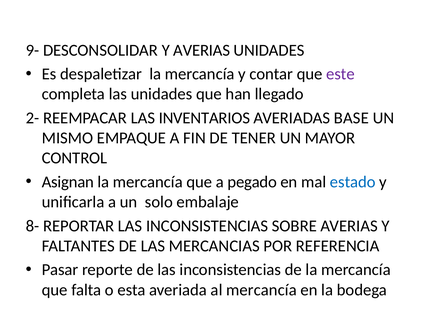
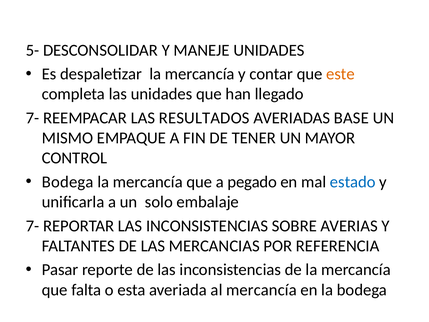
9-: 9- -> 5-
Y AVERIAS: AVERIAS -> MANEJE
este colour: purple -> orange
2- at (33, 118): 2- -> 7-
INVENTARIOS: INVENTARIOS -> RESULTADOS
Asignan at (68, 182): Asignan -> Bodega
8- at (33, 226): 8- -> 7-
